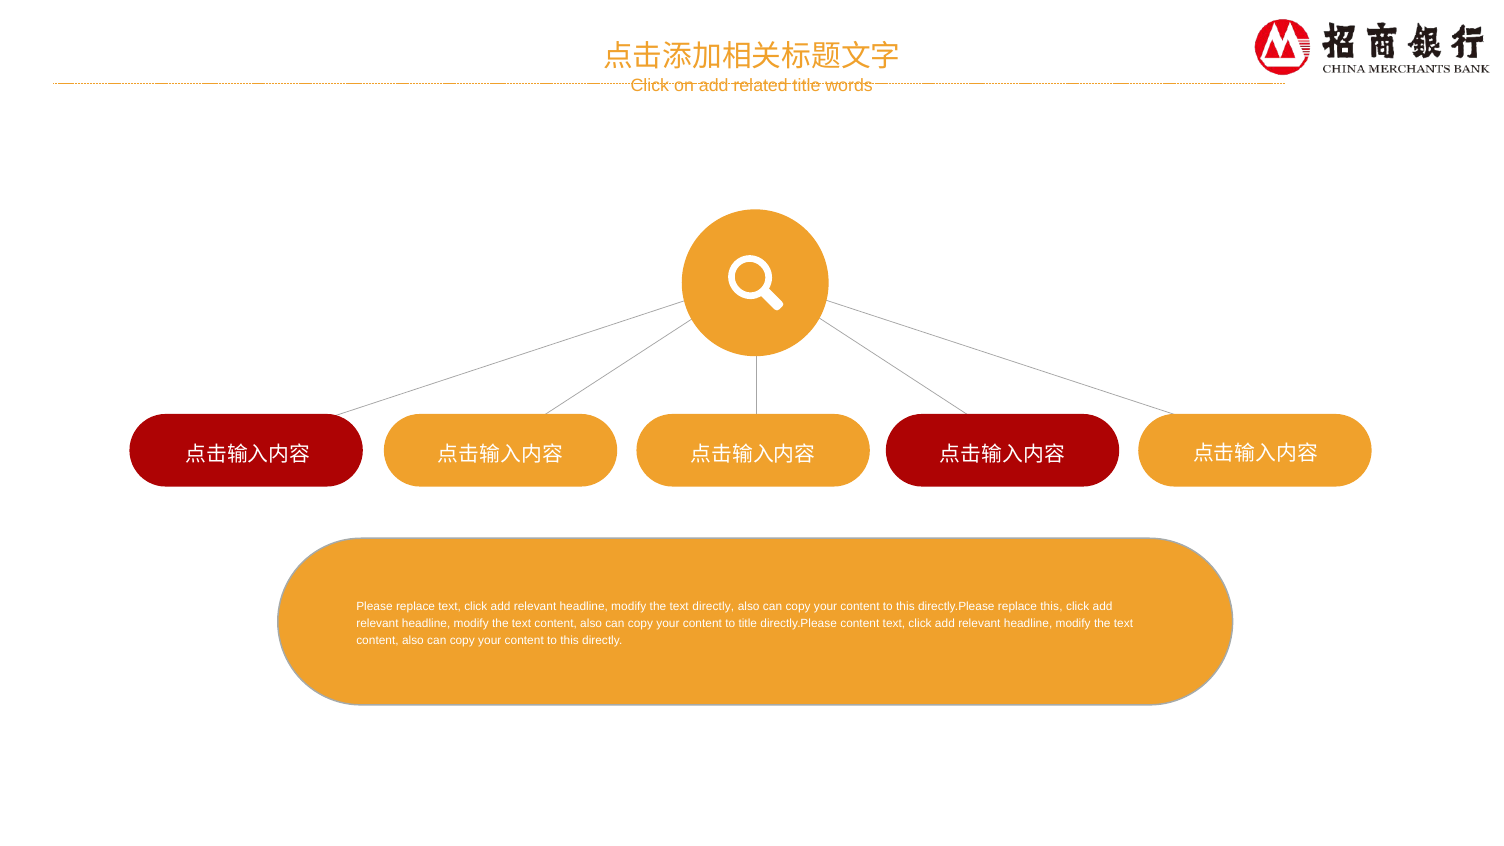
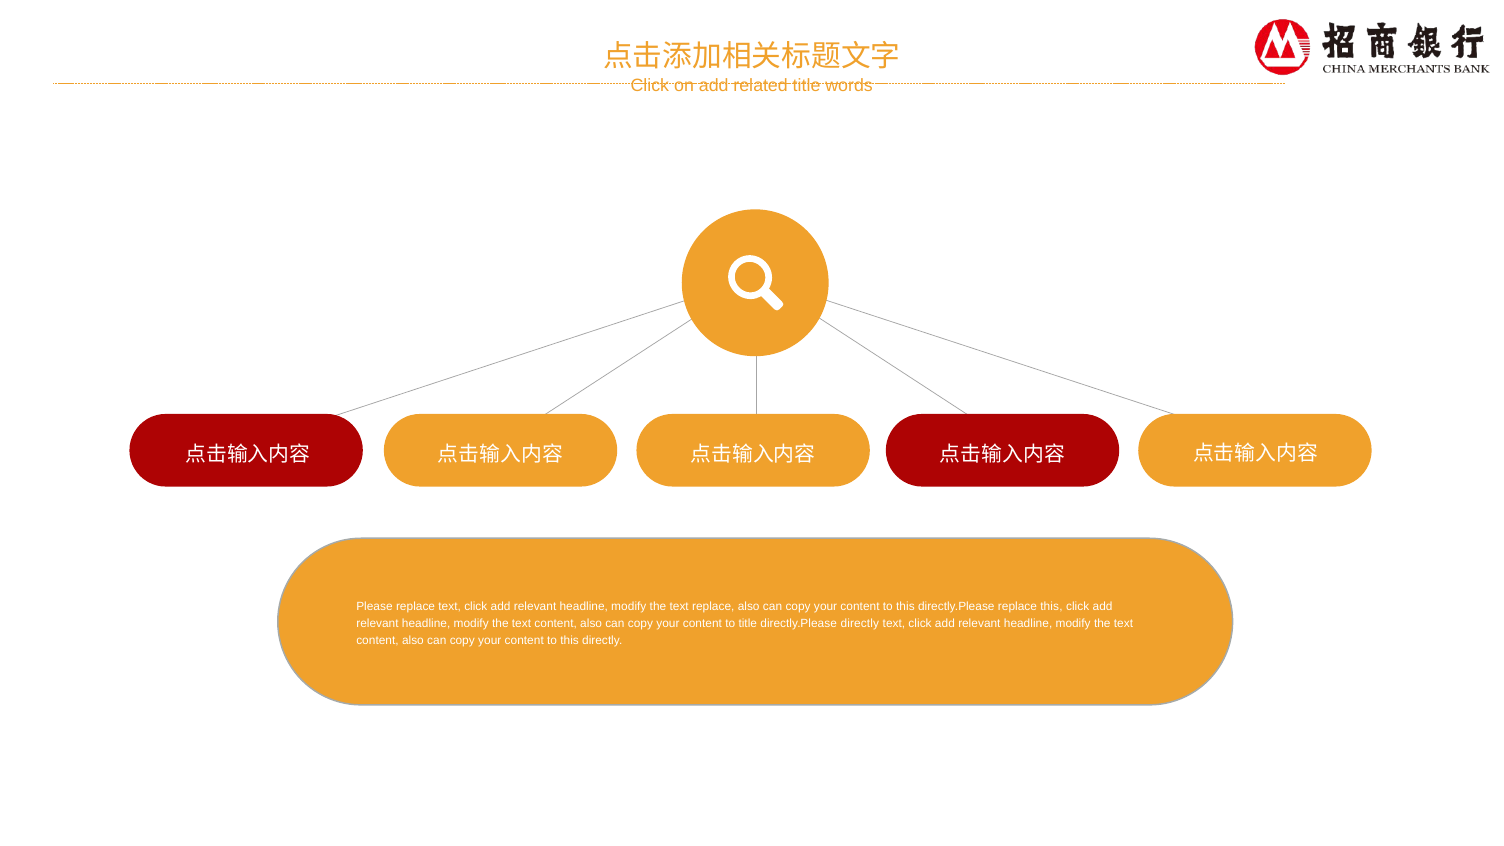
text directly: directly -> replace
directly.Please content: content -> directly
